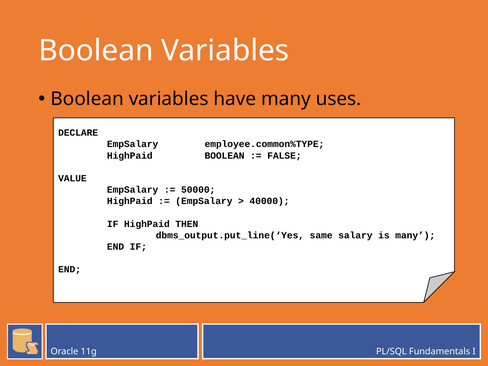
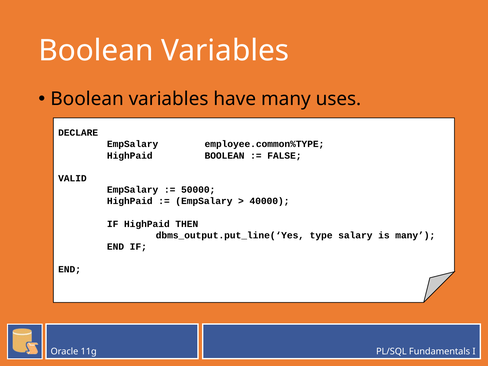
VALUE: VALUE -> VALID
same: same -> type
